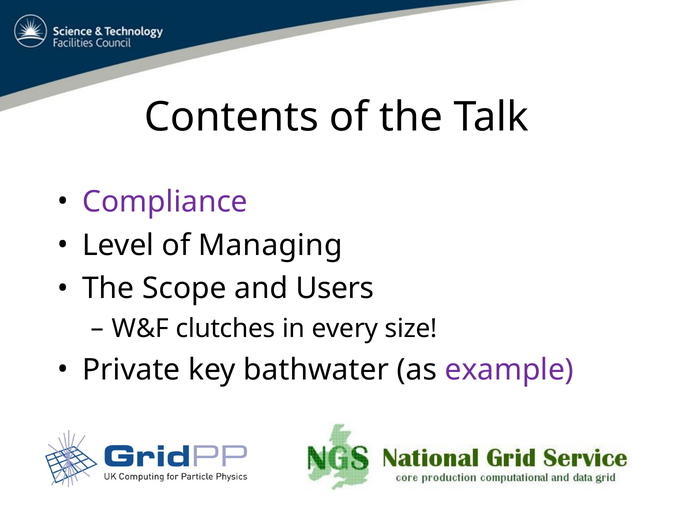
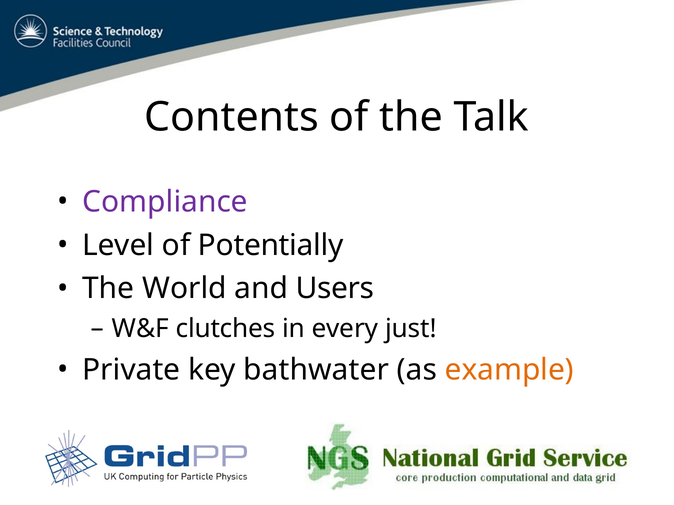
Managing: Managing -> Potentially
Scope: Scope -> World
size: size -> just
example colour: purple -> orange
